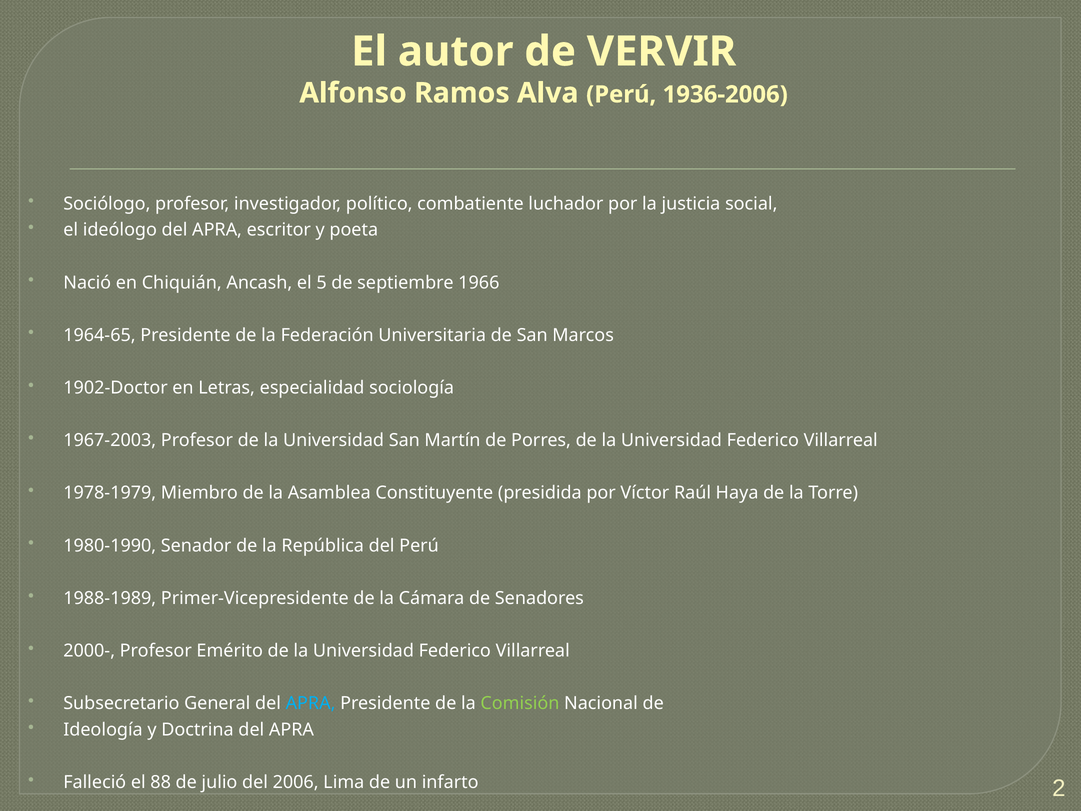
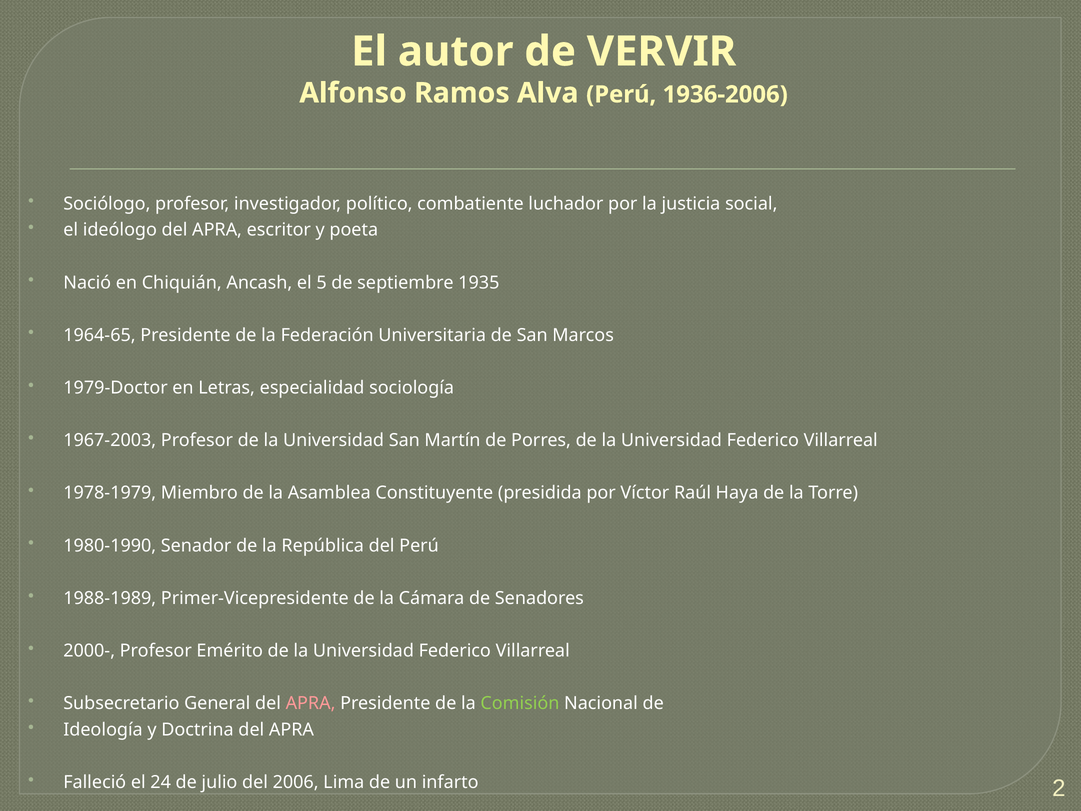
1966: 1966 -> 1935
1902-Doctor: 1902-Doctor -> 1979-Doctor
APRA at (311, 703) colour: light blue -> pink
88: 88 -> 24
